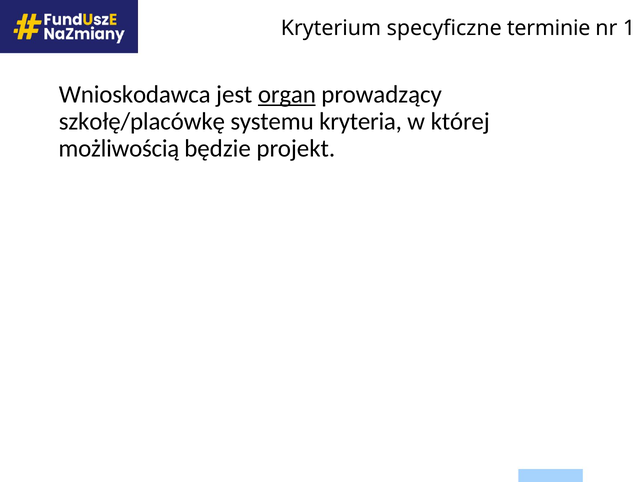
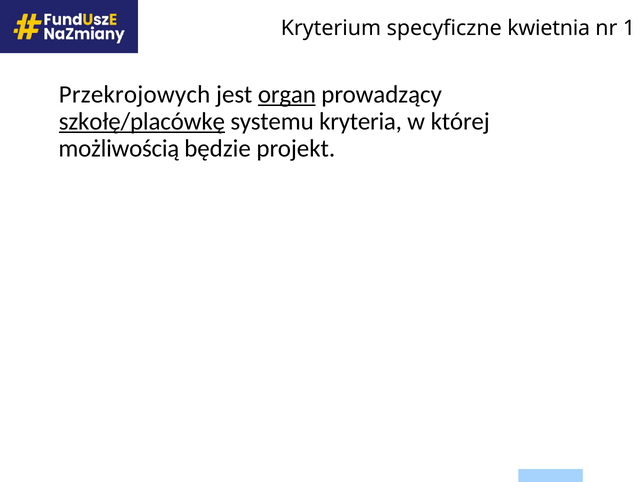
terminie: terminie -> kwietnia
Wnioskodawca: Wnioskodawca -> Przekrojowych
szkołę/placówkę underline: none -> present
